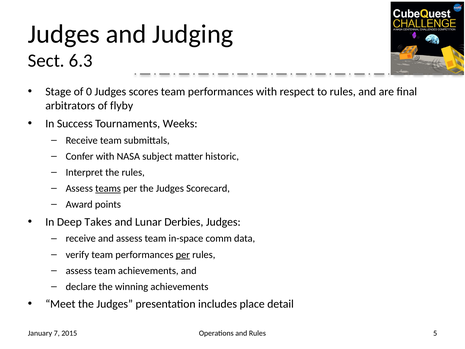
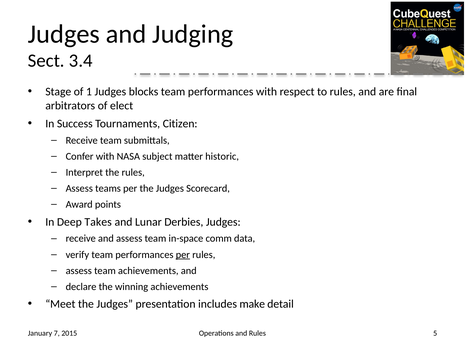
6.3: 6.3 -> 3.4
0: 0 -> 1
scores: scores -> blocks
flyby: flyby -> elect
Weeks: Weeks -> Citizen
teams underline: present -> none
place: place -> make
